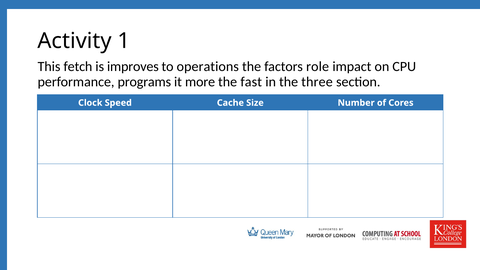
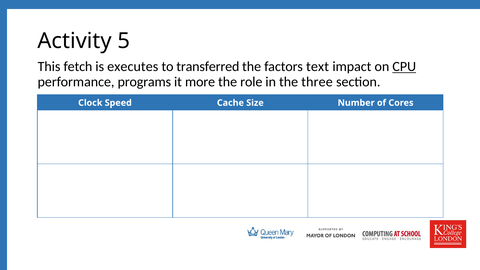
1: 1 -> 5
improves: improves -> executes
operations: operations -> transferred
role: role -> text
CPU underline: none -> present
fast: fast -> role
